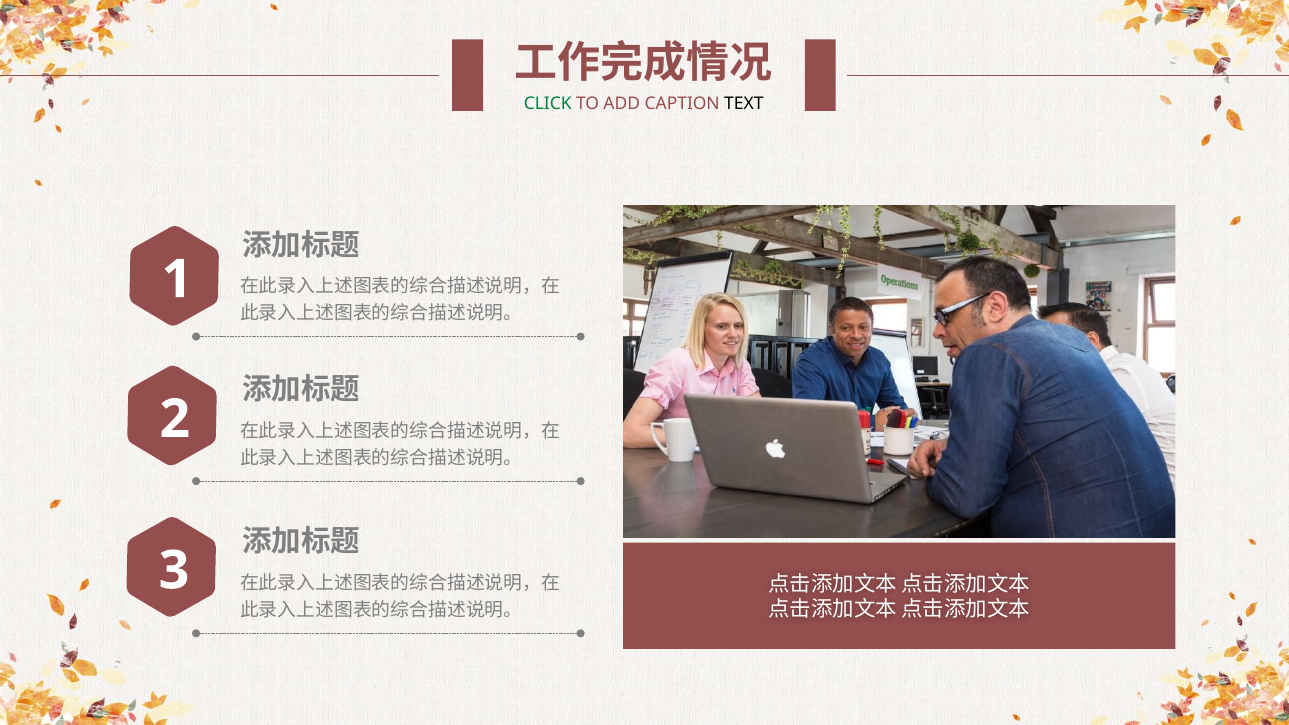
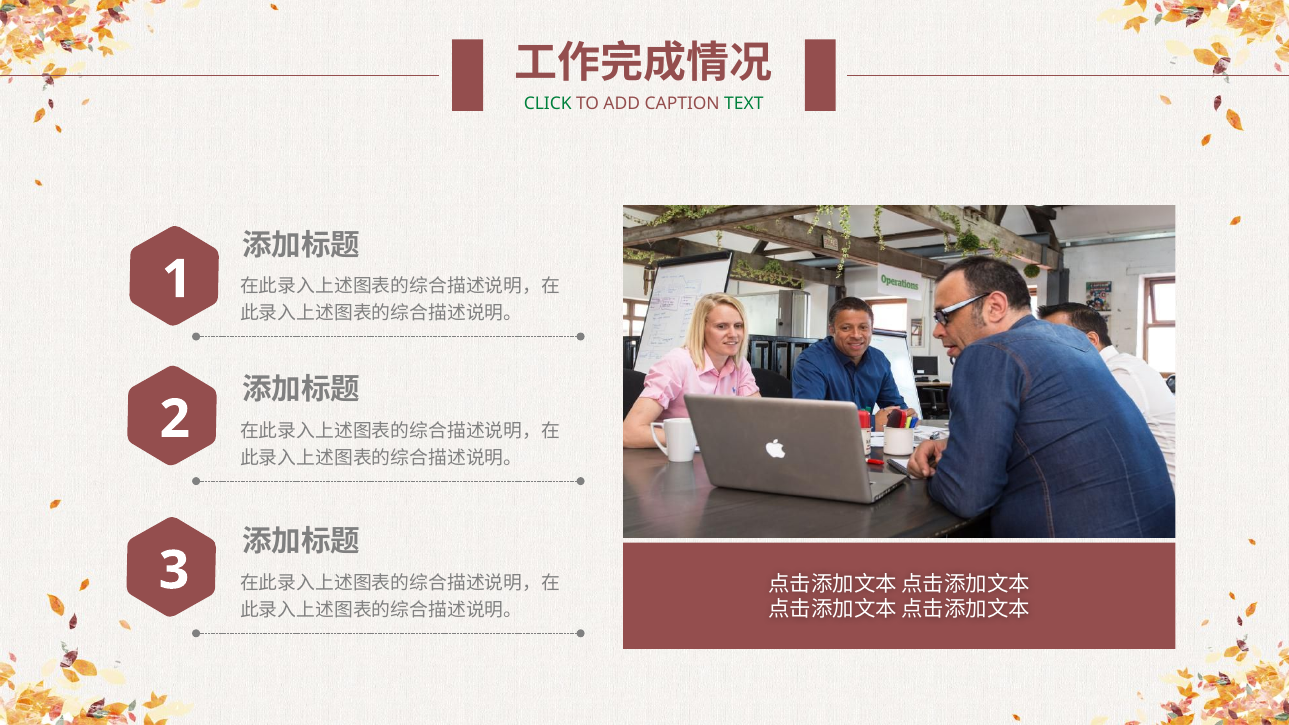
TEXT colour: black -> green
